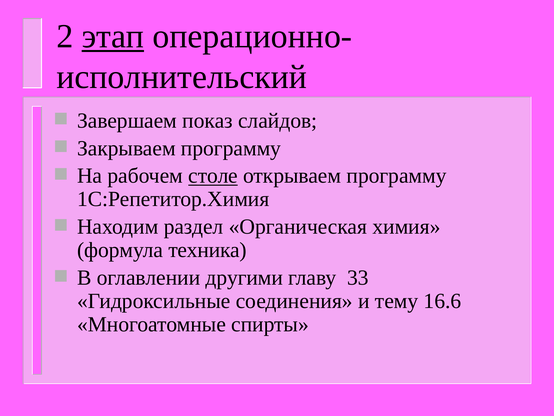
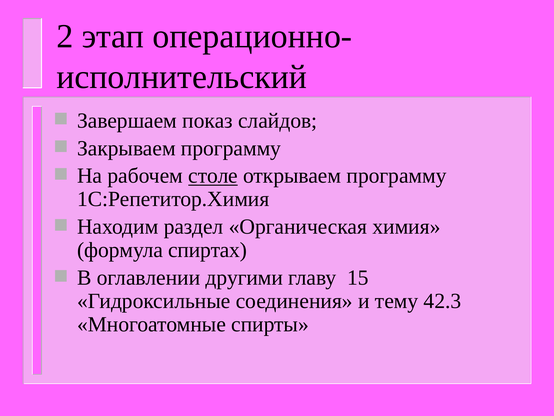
этап underline: present -> none
техника: техника -> спиртах
33: 33 -> 15
16.6: 16.6 -> 42.3
